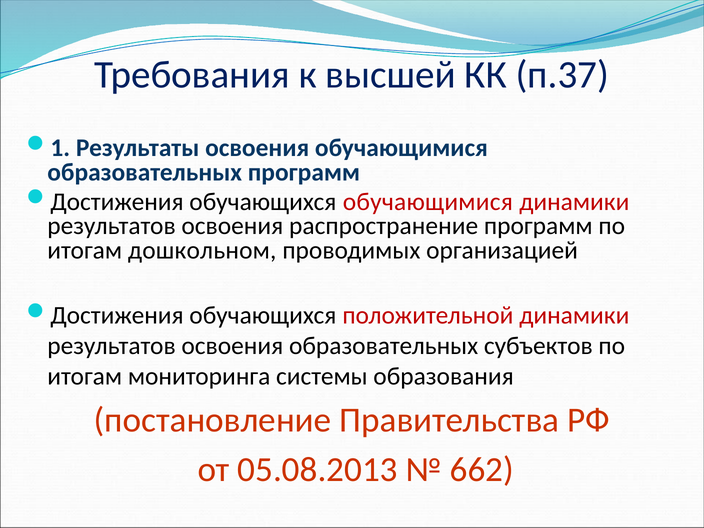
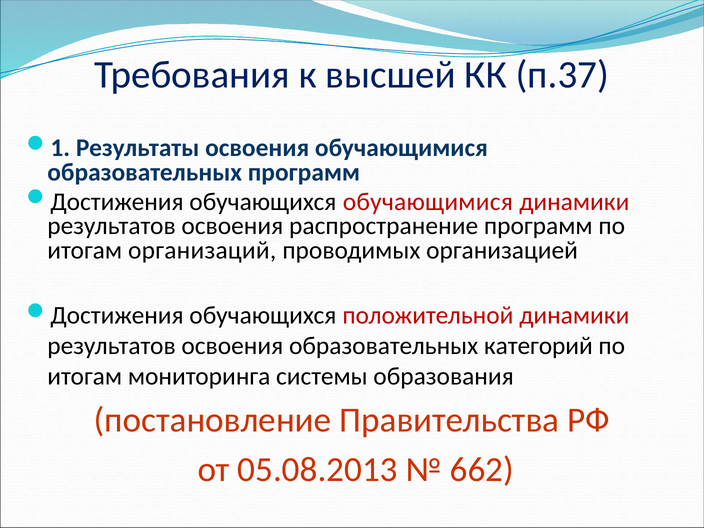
дошкольном: дошкольном -> организаций
субъектов: субъектов -> категорий
